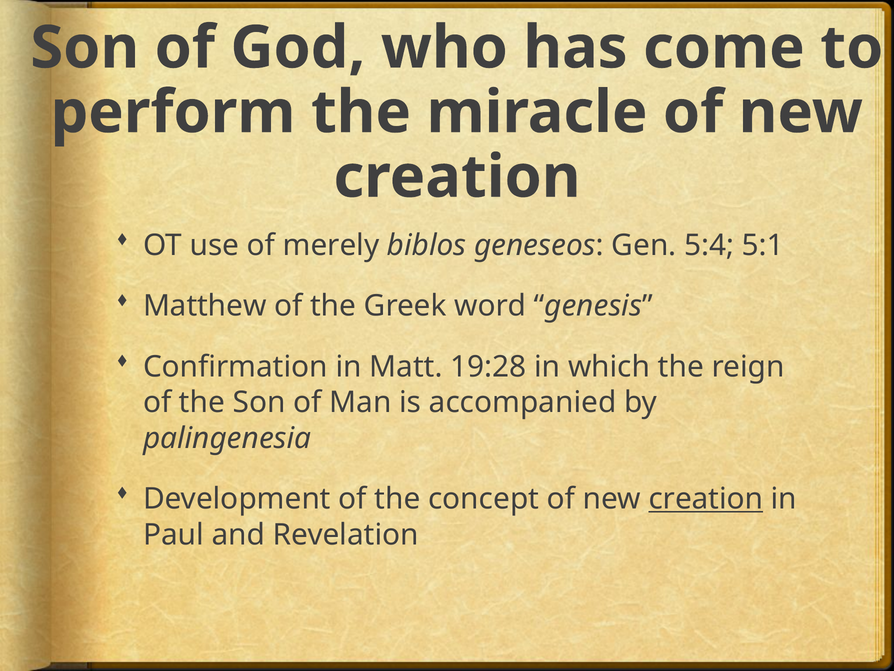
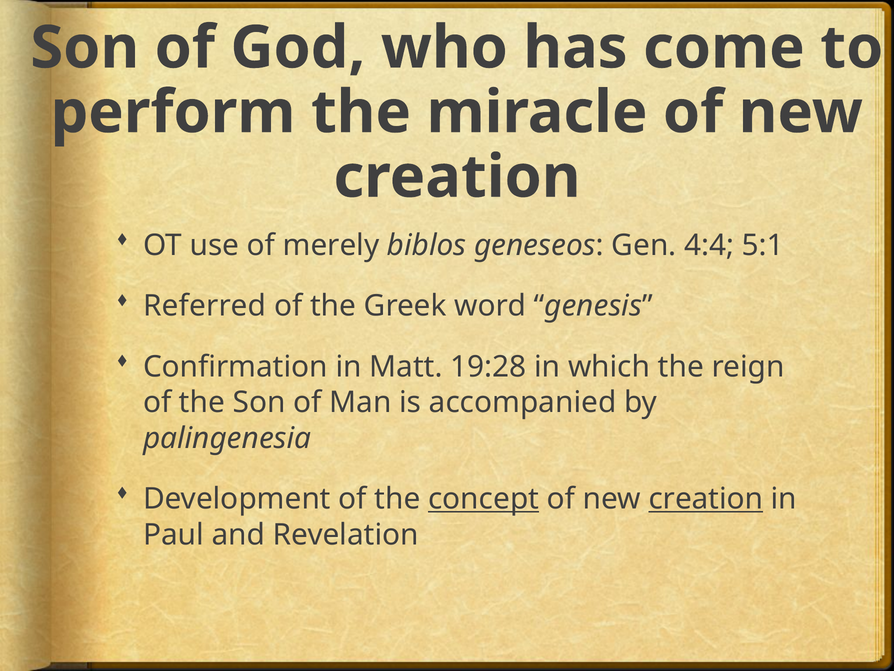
5:4: 5:4 -> 4:4
Matthew: Matthew -> Referred
concept underline: none -> present
